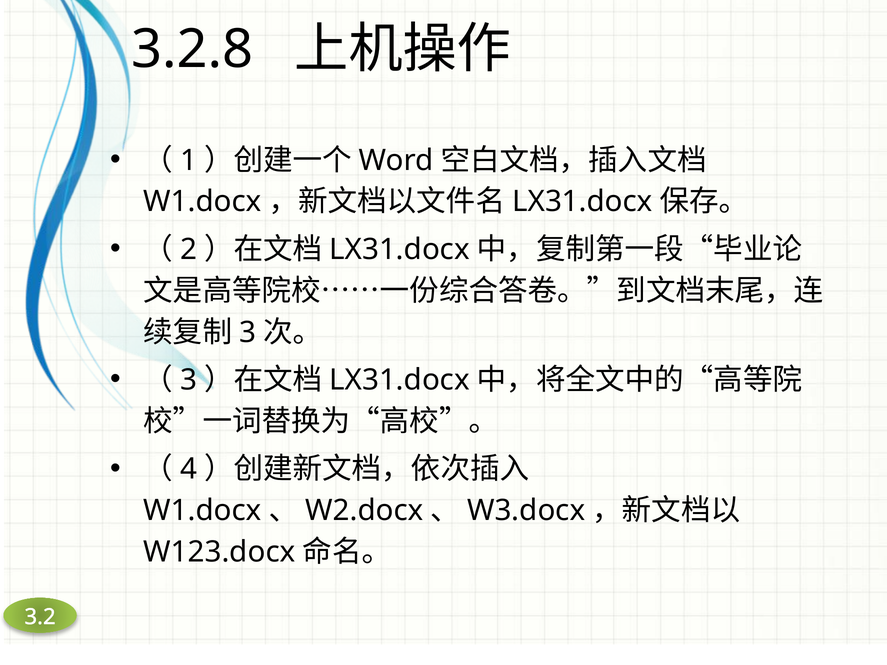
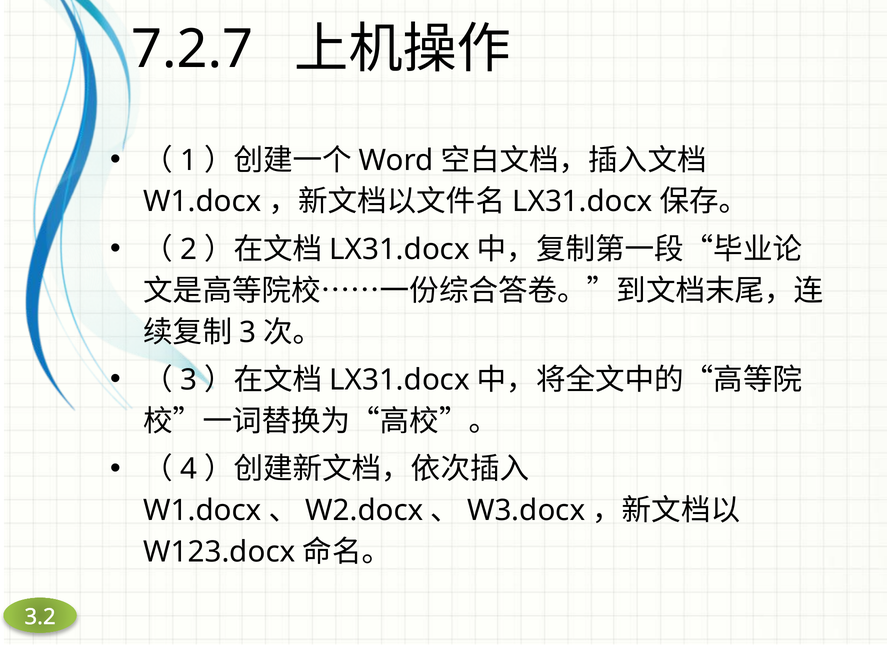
3.2.8: 3.2.8 -> 7.2.7
